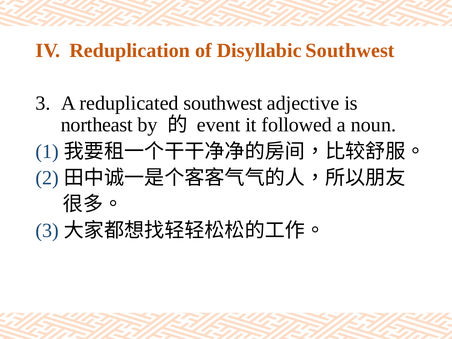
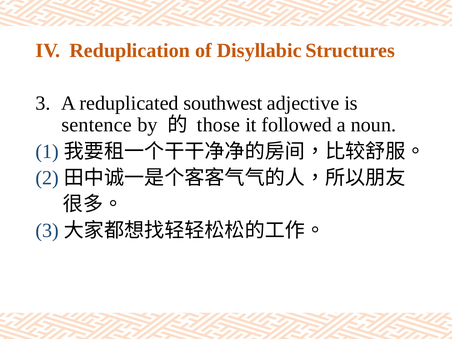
Disyllabic Southwest: Southwest -> Structures
northeast: northeast -> sentence
event: event -> those
